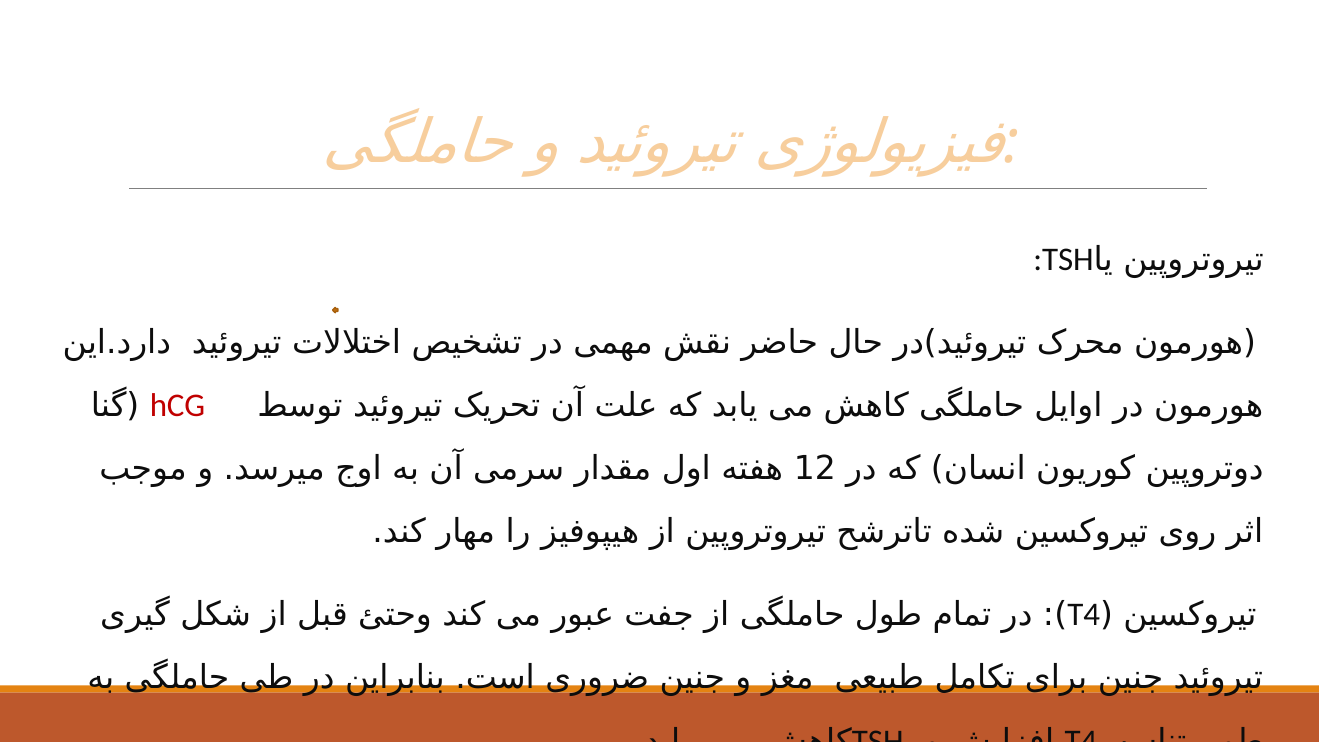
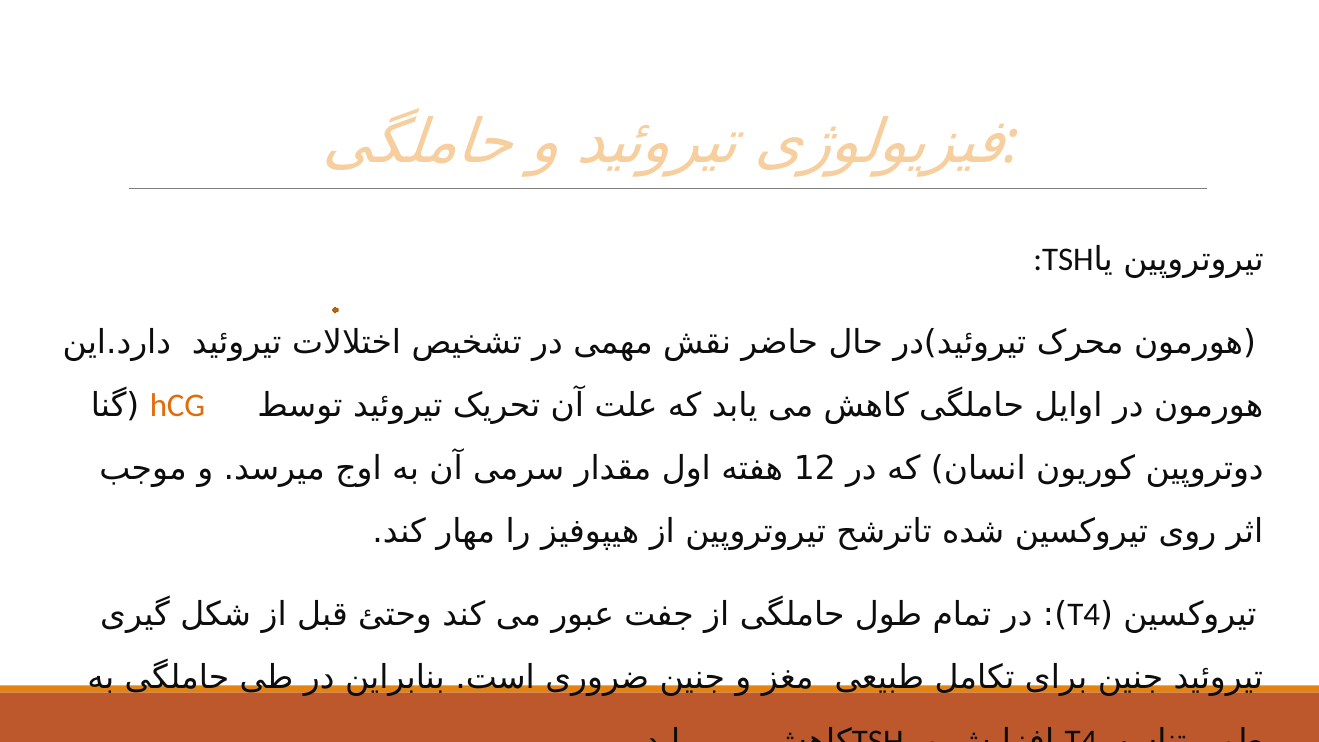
hCG colour: red -> orange
